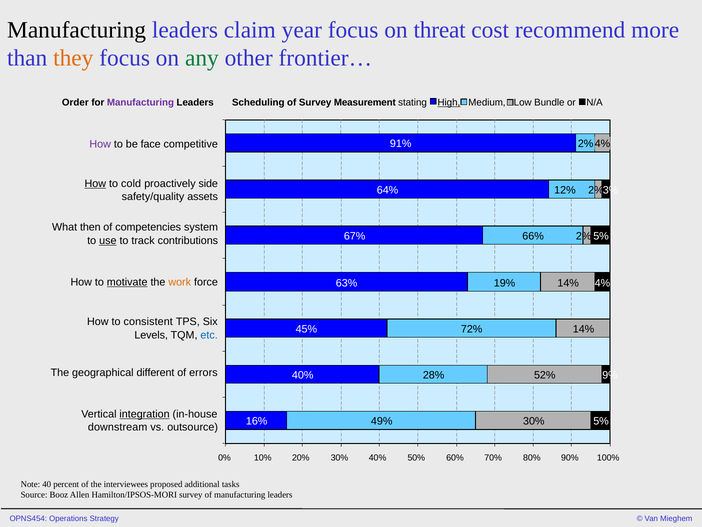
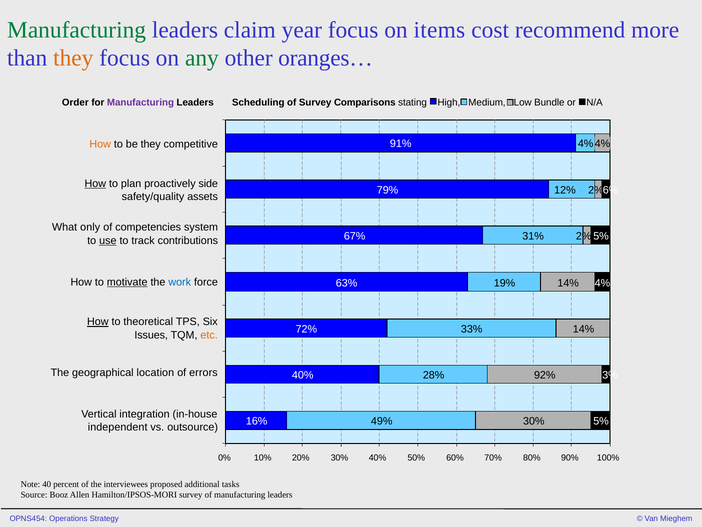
Manufacturing at (77, 30) colour: black -> green
threat: threat -> items
frontier…: frontier… -> oranges…
Measurement: Measurement -> Comparisons
High underline: present -> none
2% at (586, 144): 2% -> 4%
How at (100, 144) colour: purple -> orange
be face: face -> they
cold: cold -> plan
64%: 64% -> 79%
3%: 3% -> 6%
then: then -> only
66%: 66% -> 31%
work colour: orange -> blue
How at (98, 322) underline: none -> present
consistent: consistent -> theoretical
45%: 45% -> 72%
72%: 72% -> 33%
Levels: Levels -> Issues
etc colour: blue -> orange
different: different -> location
52%: 52% -> 92%
9%: 9% -> 3%
integration underline: present -> none
downstream: downstream -> independent
